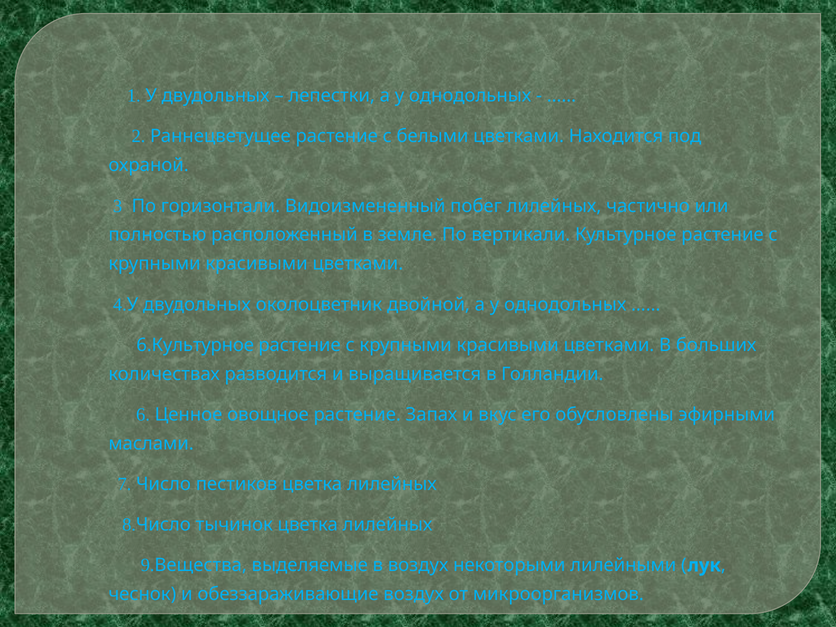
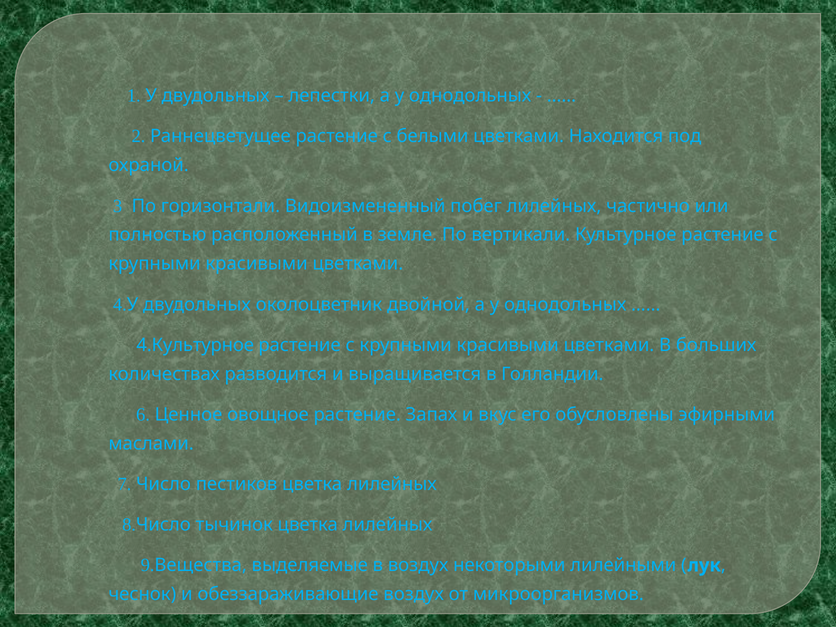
6.Культурное: 6.Культурное -> 4.Культурное
